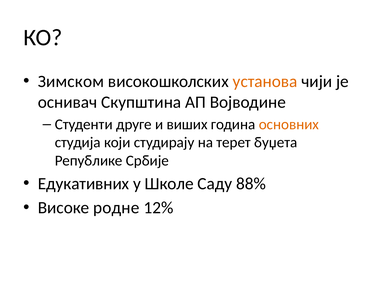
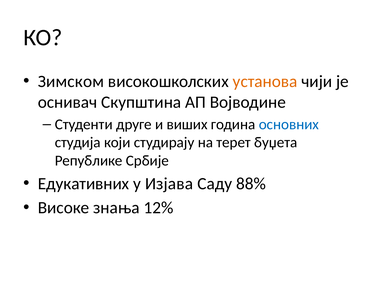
основних colour: orange -> blue
Школе: Школе -> Изјава
родне: родне -> знања
